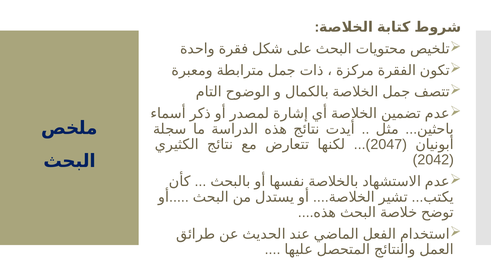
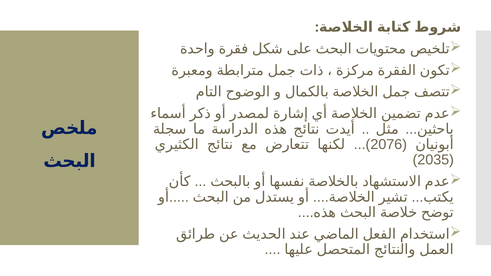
2047: 2047 -> 2076
2042: 2042 -> 2035
